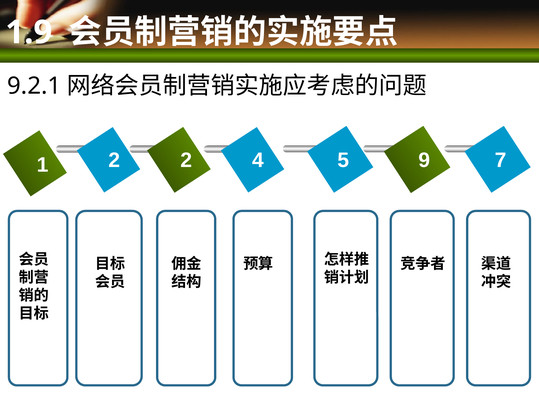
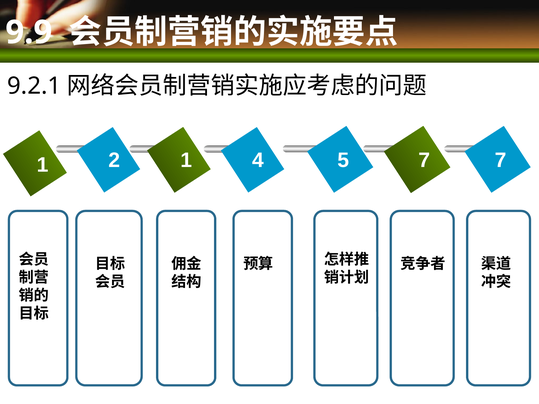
1.9: 1.9 -> 9.9
5 9: 9 -> 7
2 2: 2 -> 1
